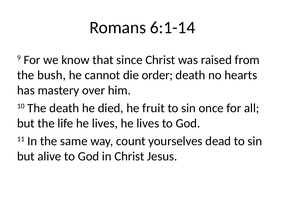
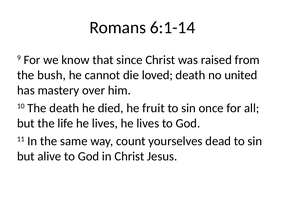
order: order -> loved
hearts: hearts -> united
